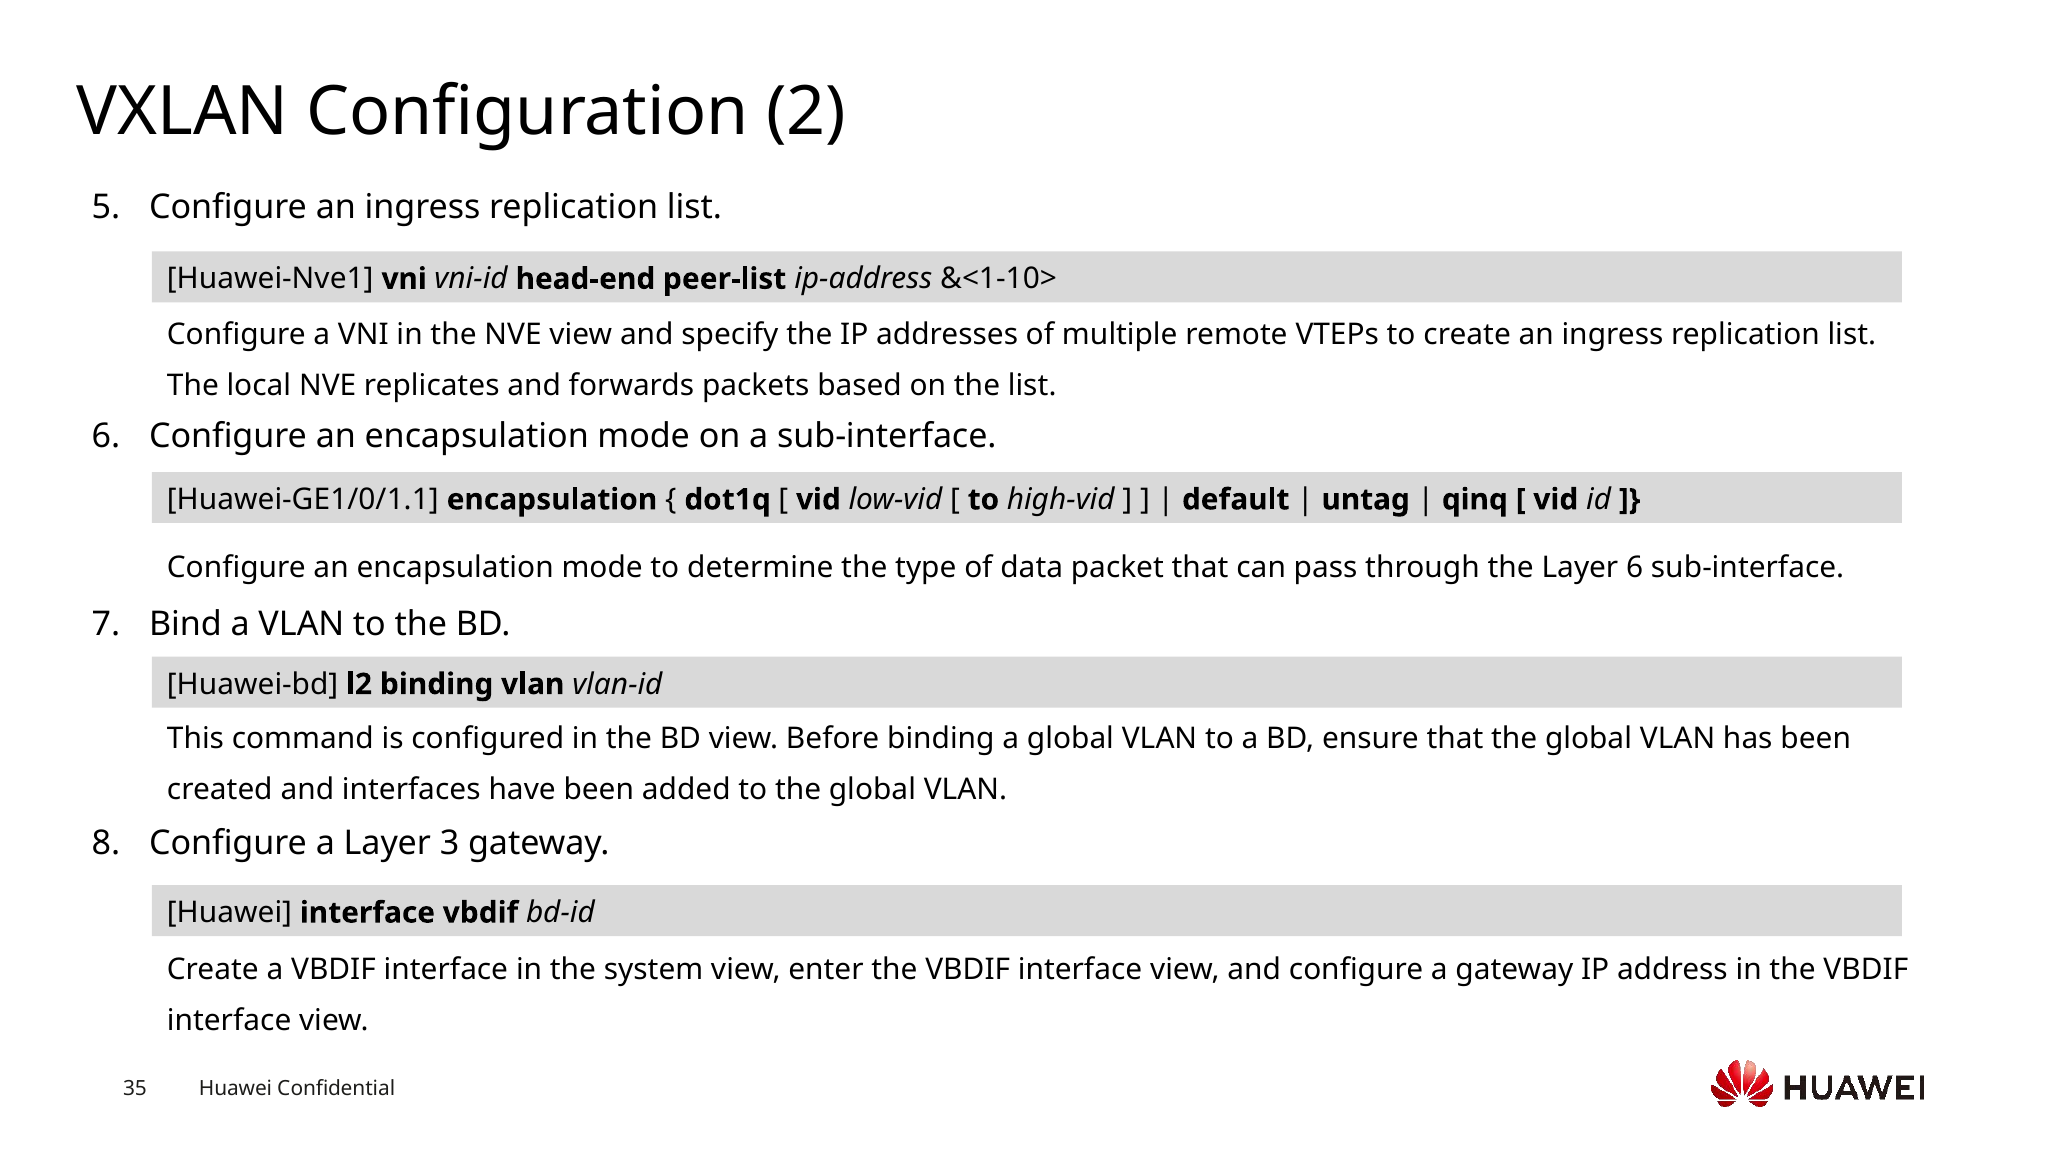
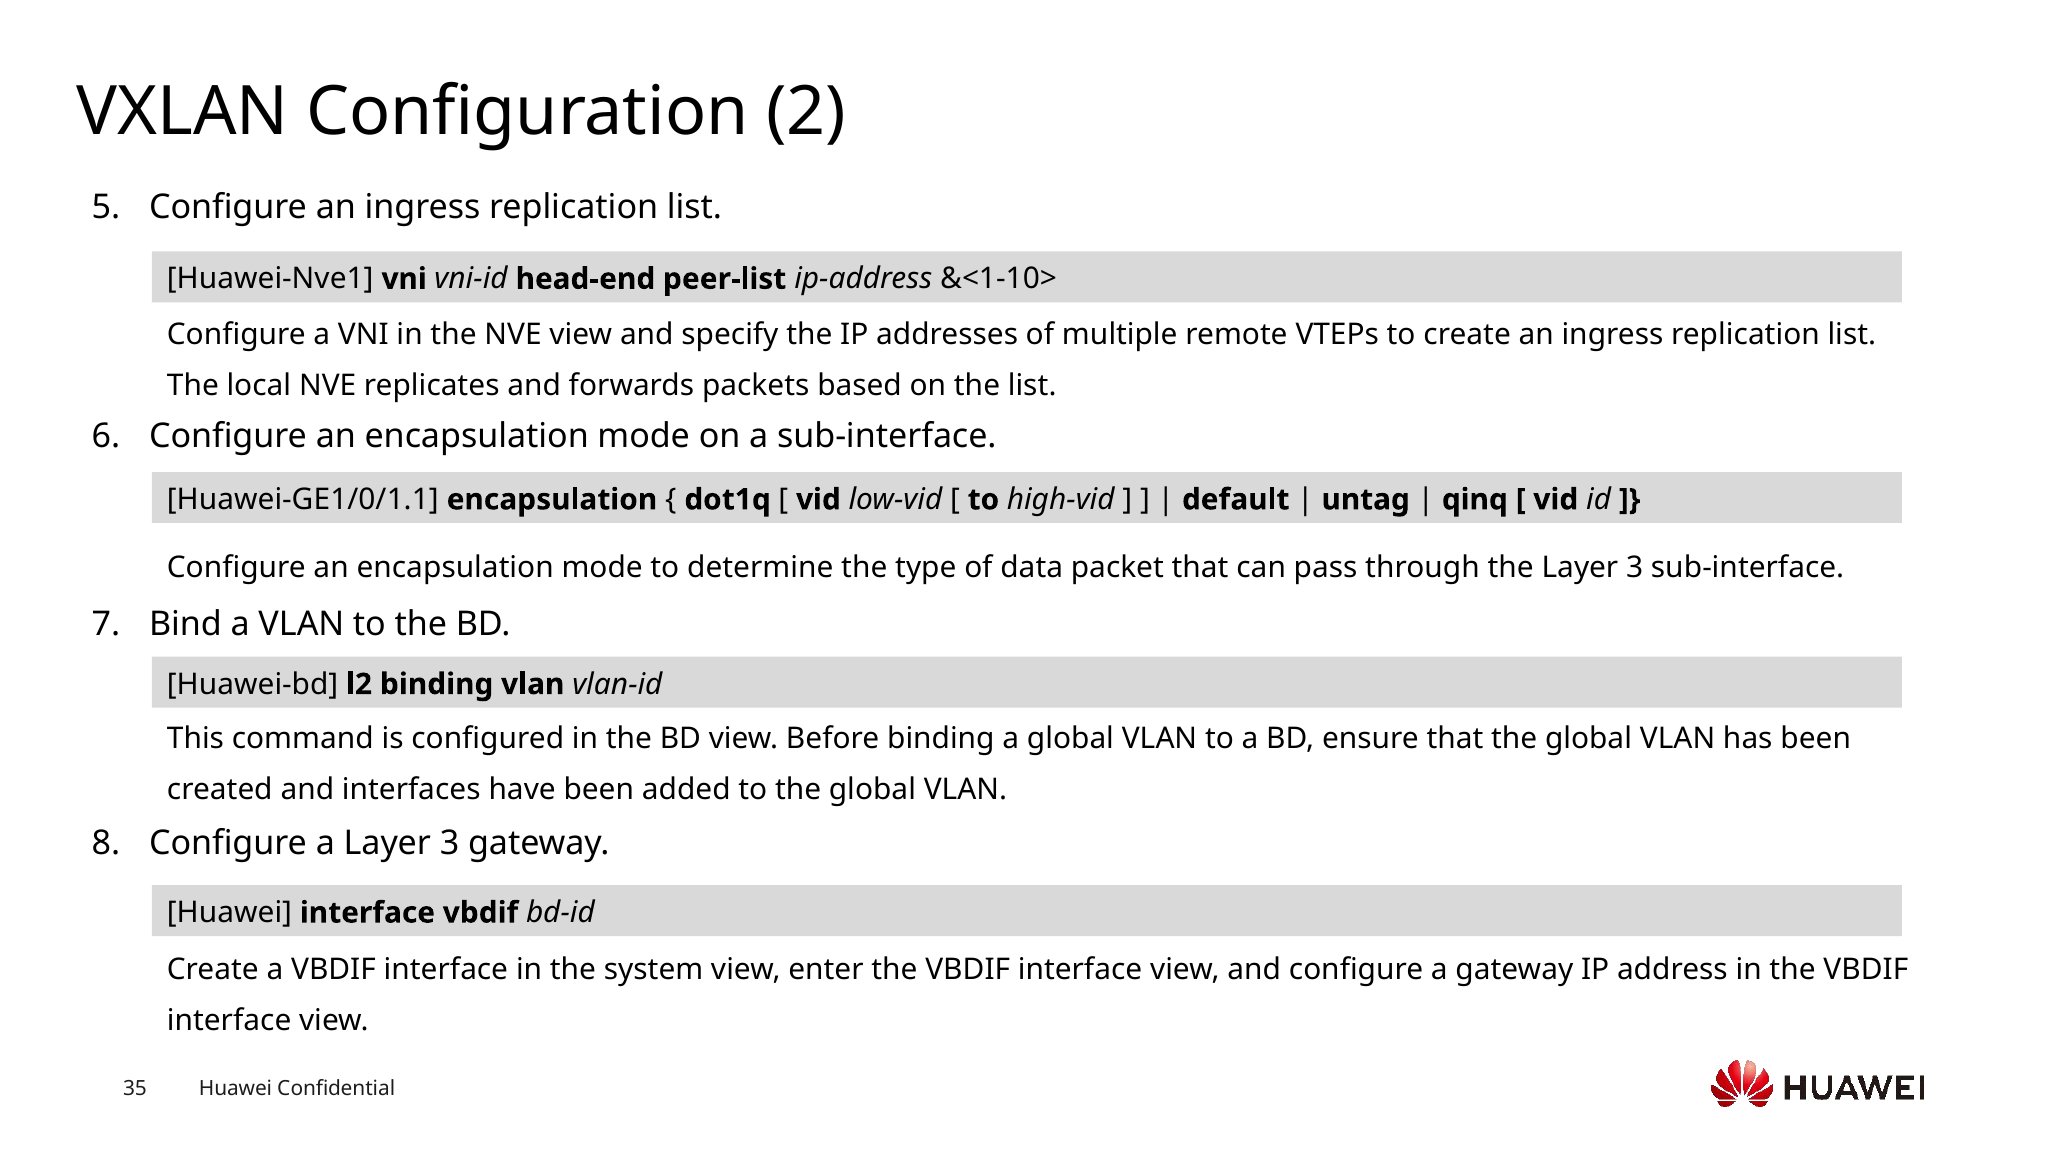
the Layer 6: 6 -> 3
